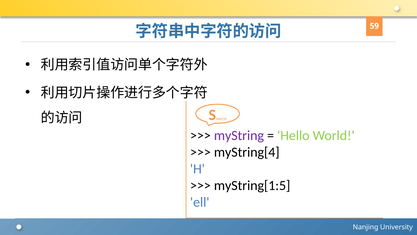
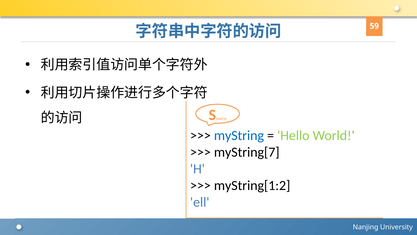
myString colour: purple -> blue
myString[4: myString[4 -> myString[7
myString[1:5: myString[1:5 -> myString[1:2
